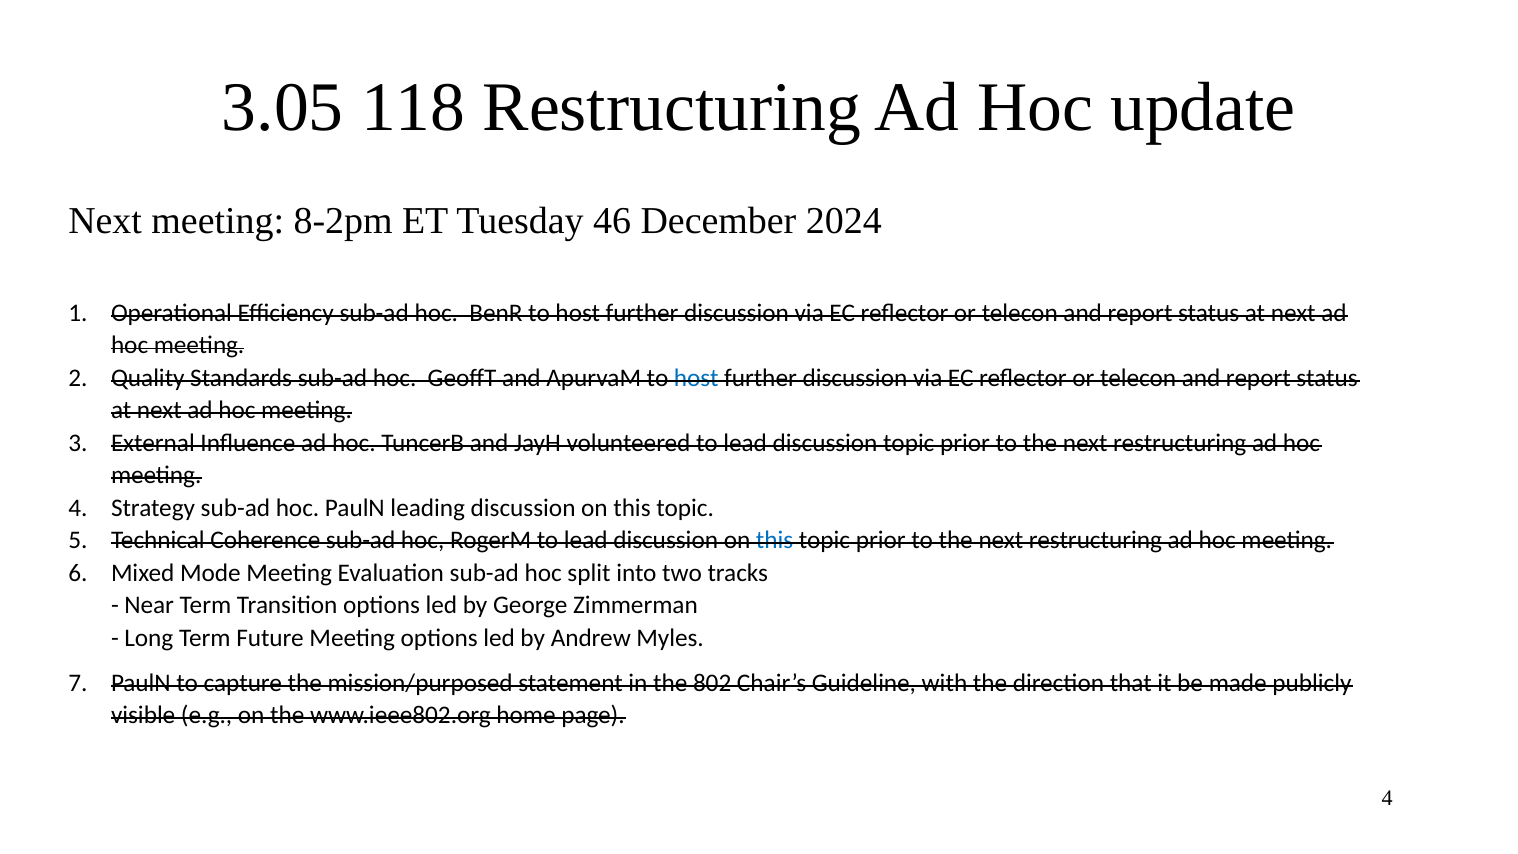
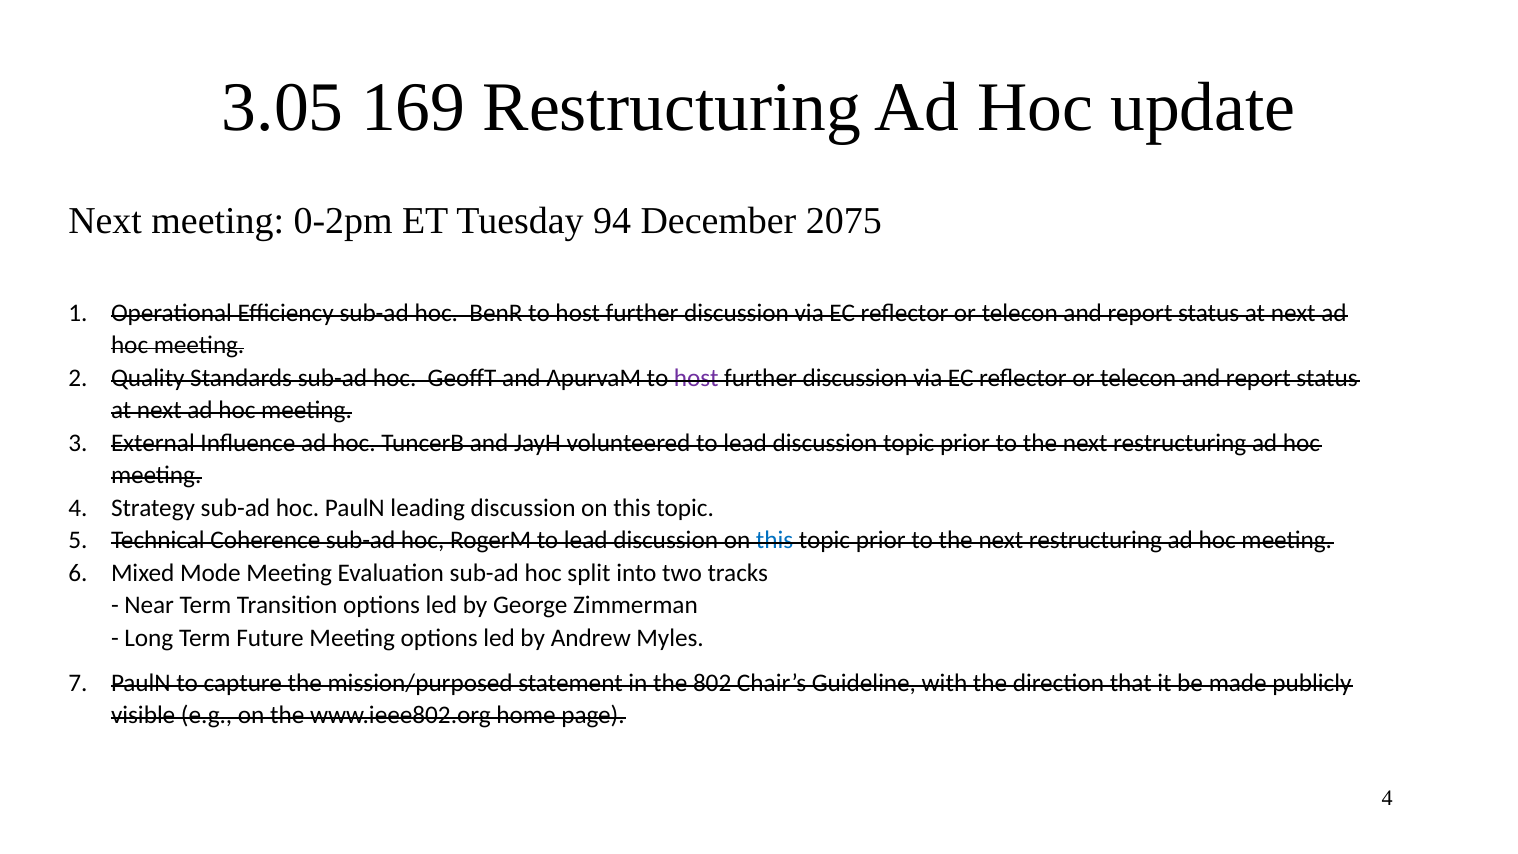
118: 118 -> 169
8-2pm: 8-2pm -> 0-2pm
46: 46 -> 94
2024: 2024 -> 2075
host at (696, 378) colour: blue -> purple
